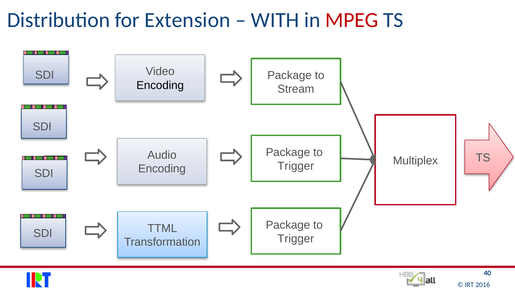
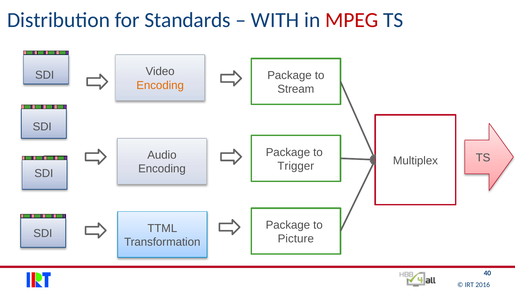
Extension: Extension -> Standards
Encoding at (160, 85) colour: black -> orange
Trigger at (296, 239): Trigger -> Picture
